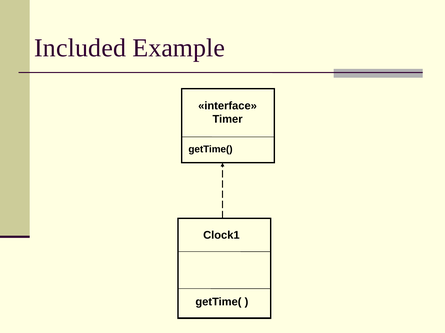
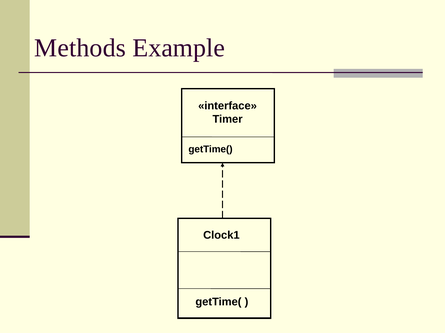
Included: Included -> Methods
